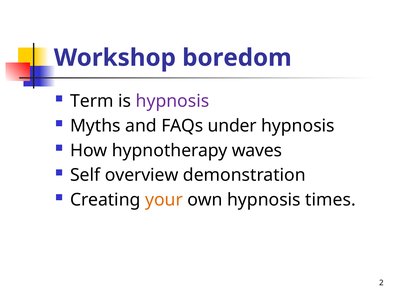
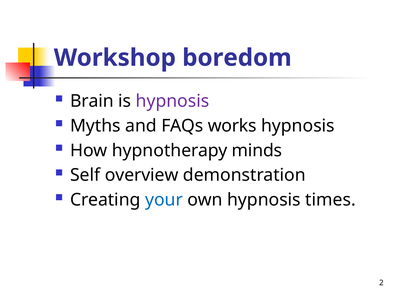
Term: Term -> Brain
under: under -> works
waves: waves -> minds
your colour: orange -> blue
